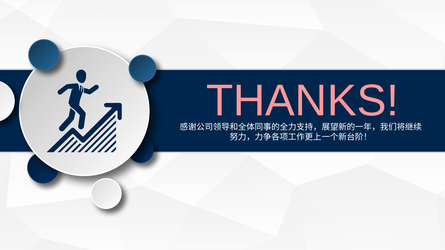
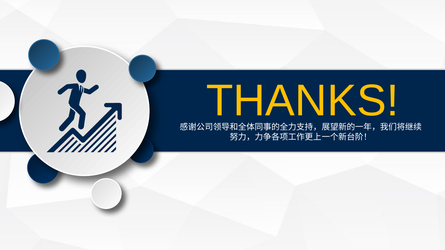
THANKS colour: pink -> yellow
